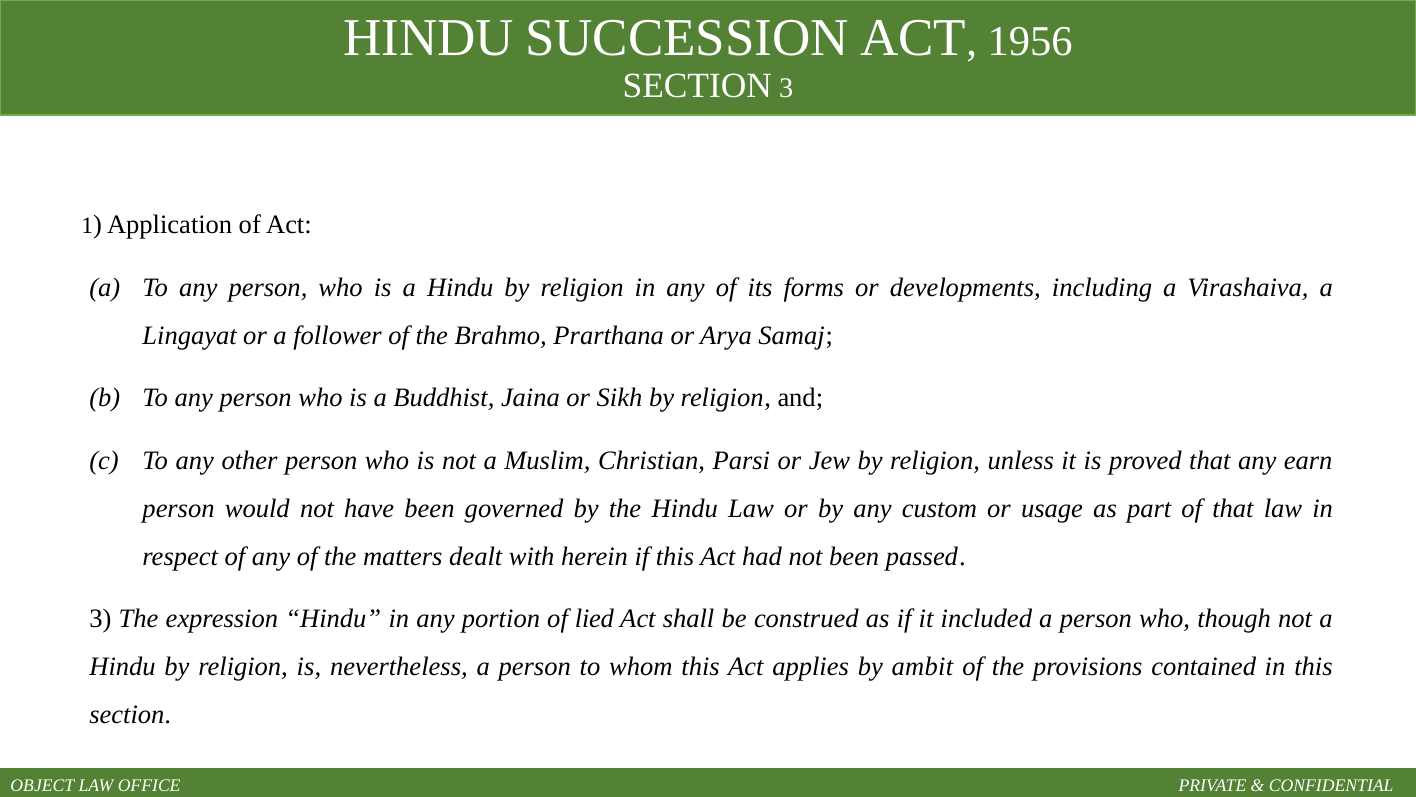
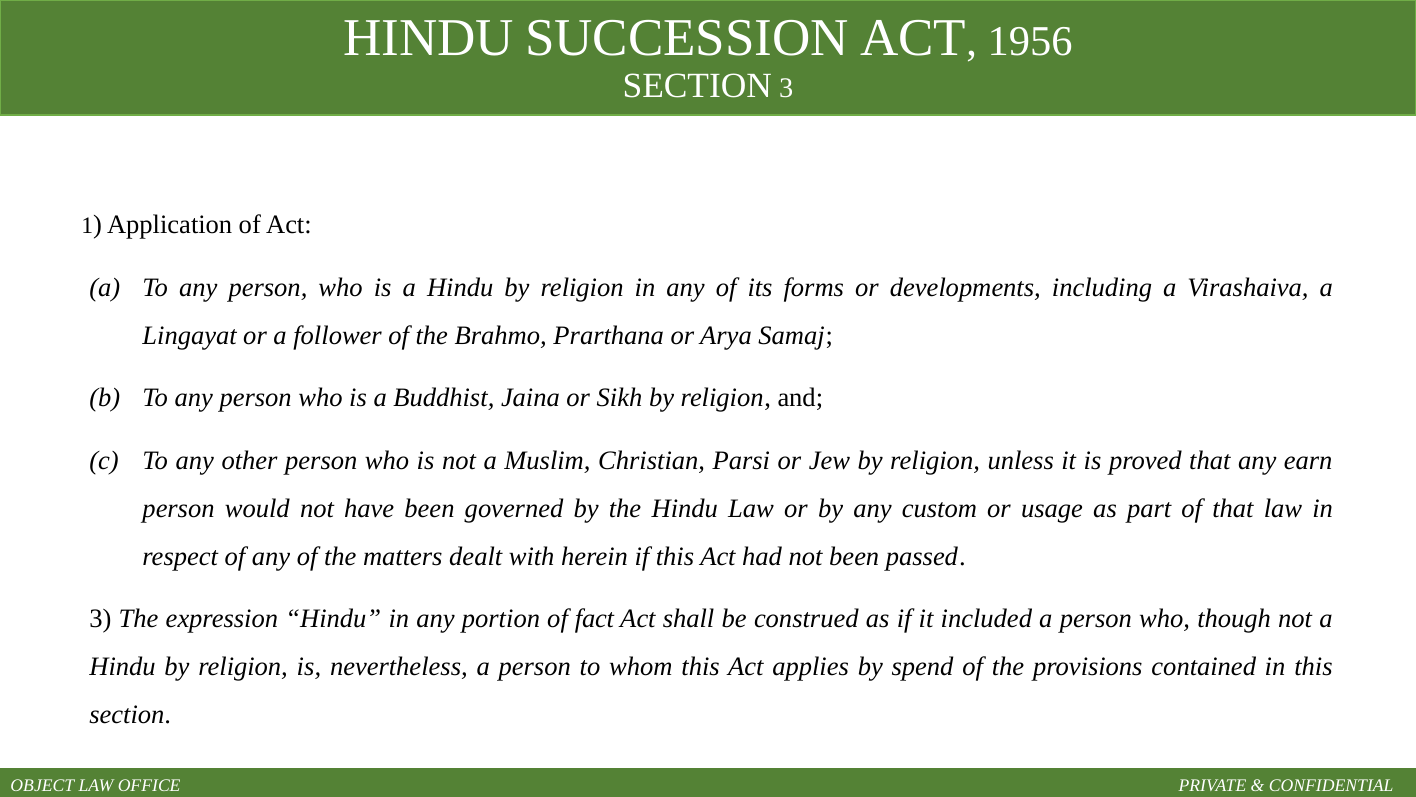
lied: lied -> fact
ambit: ambit -> spend
